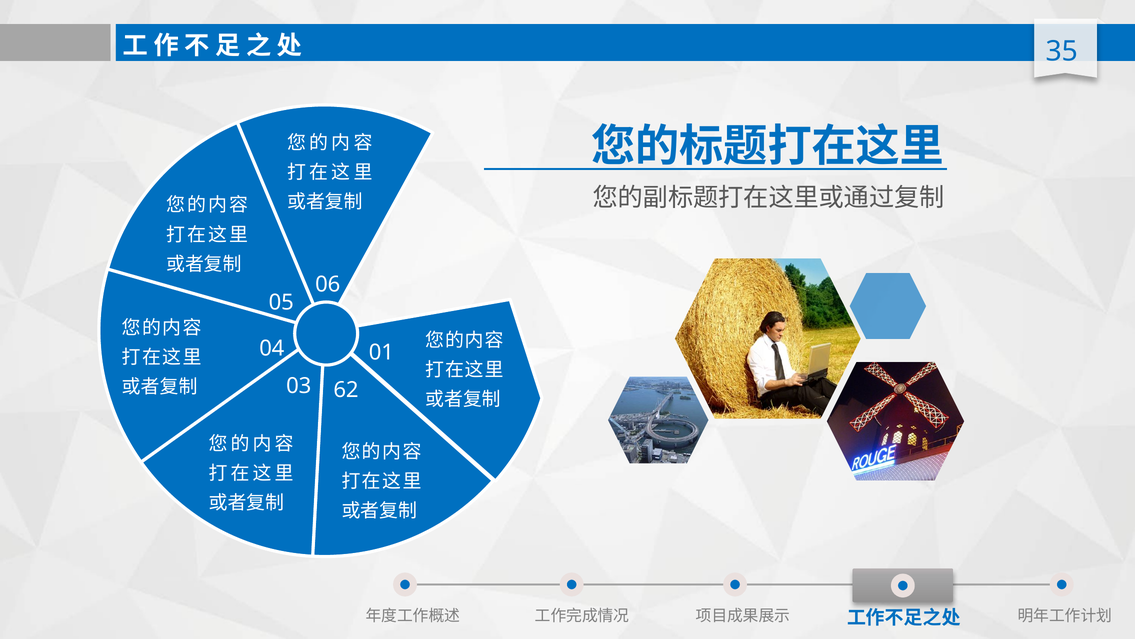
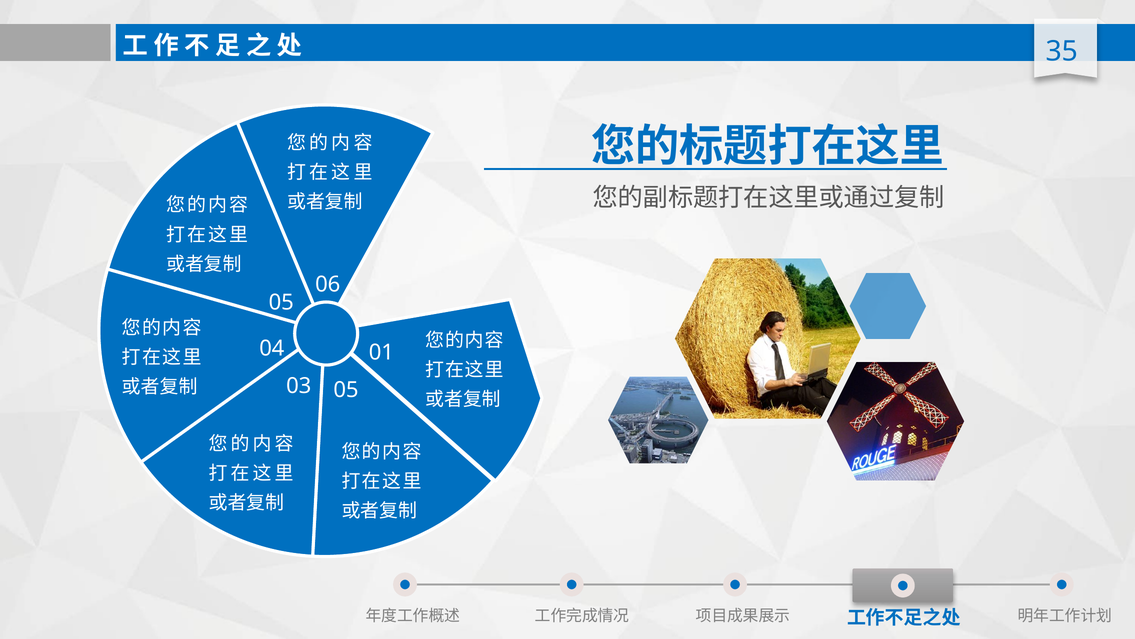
03 62: 62 -> 05
